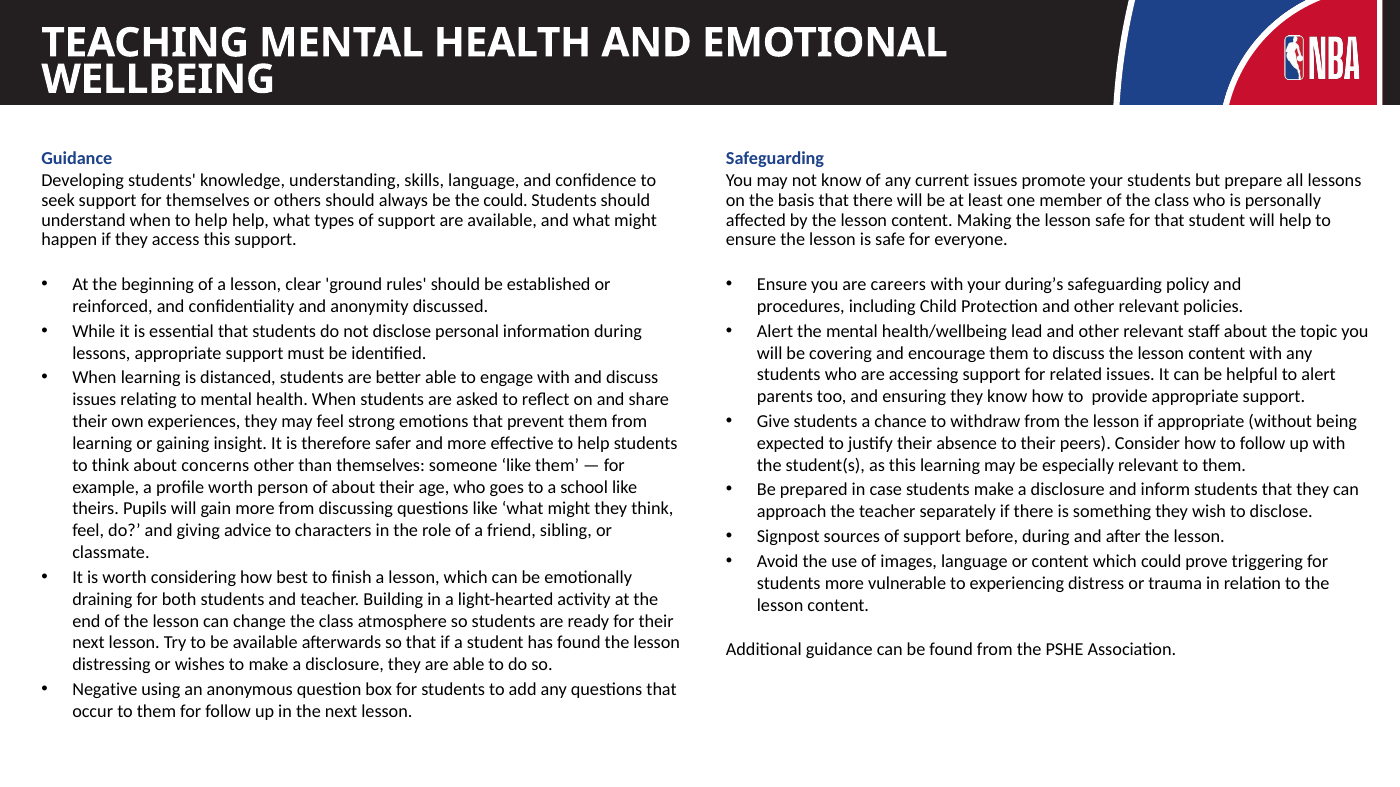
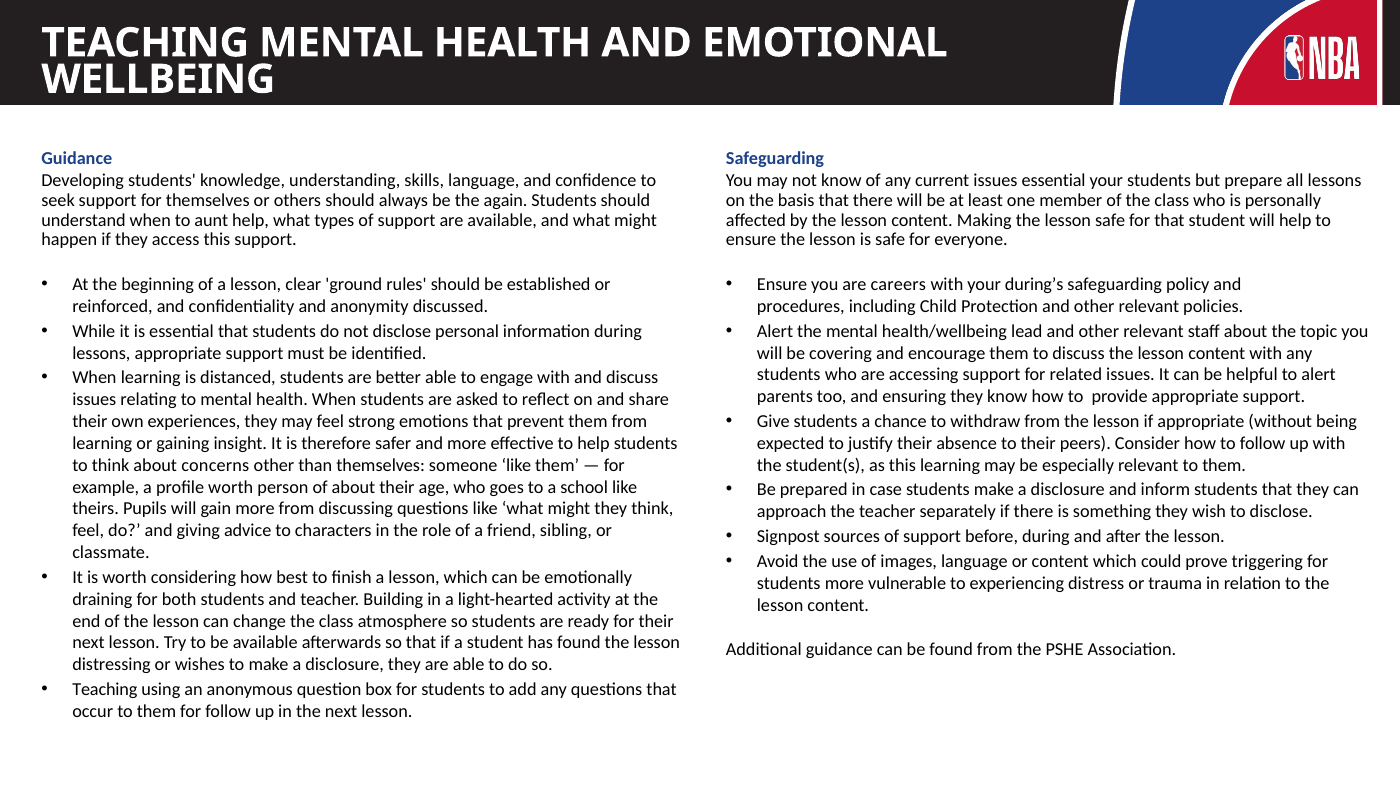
issues promote: promote -> essential
the could: could -> again
when to help: help -> aunt
Negative at (105, 690): Negative -> Teaching
